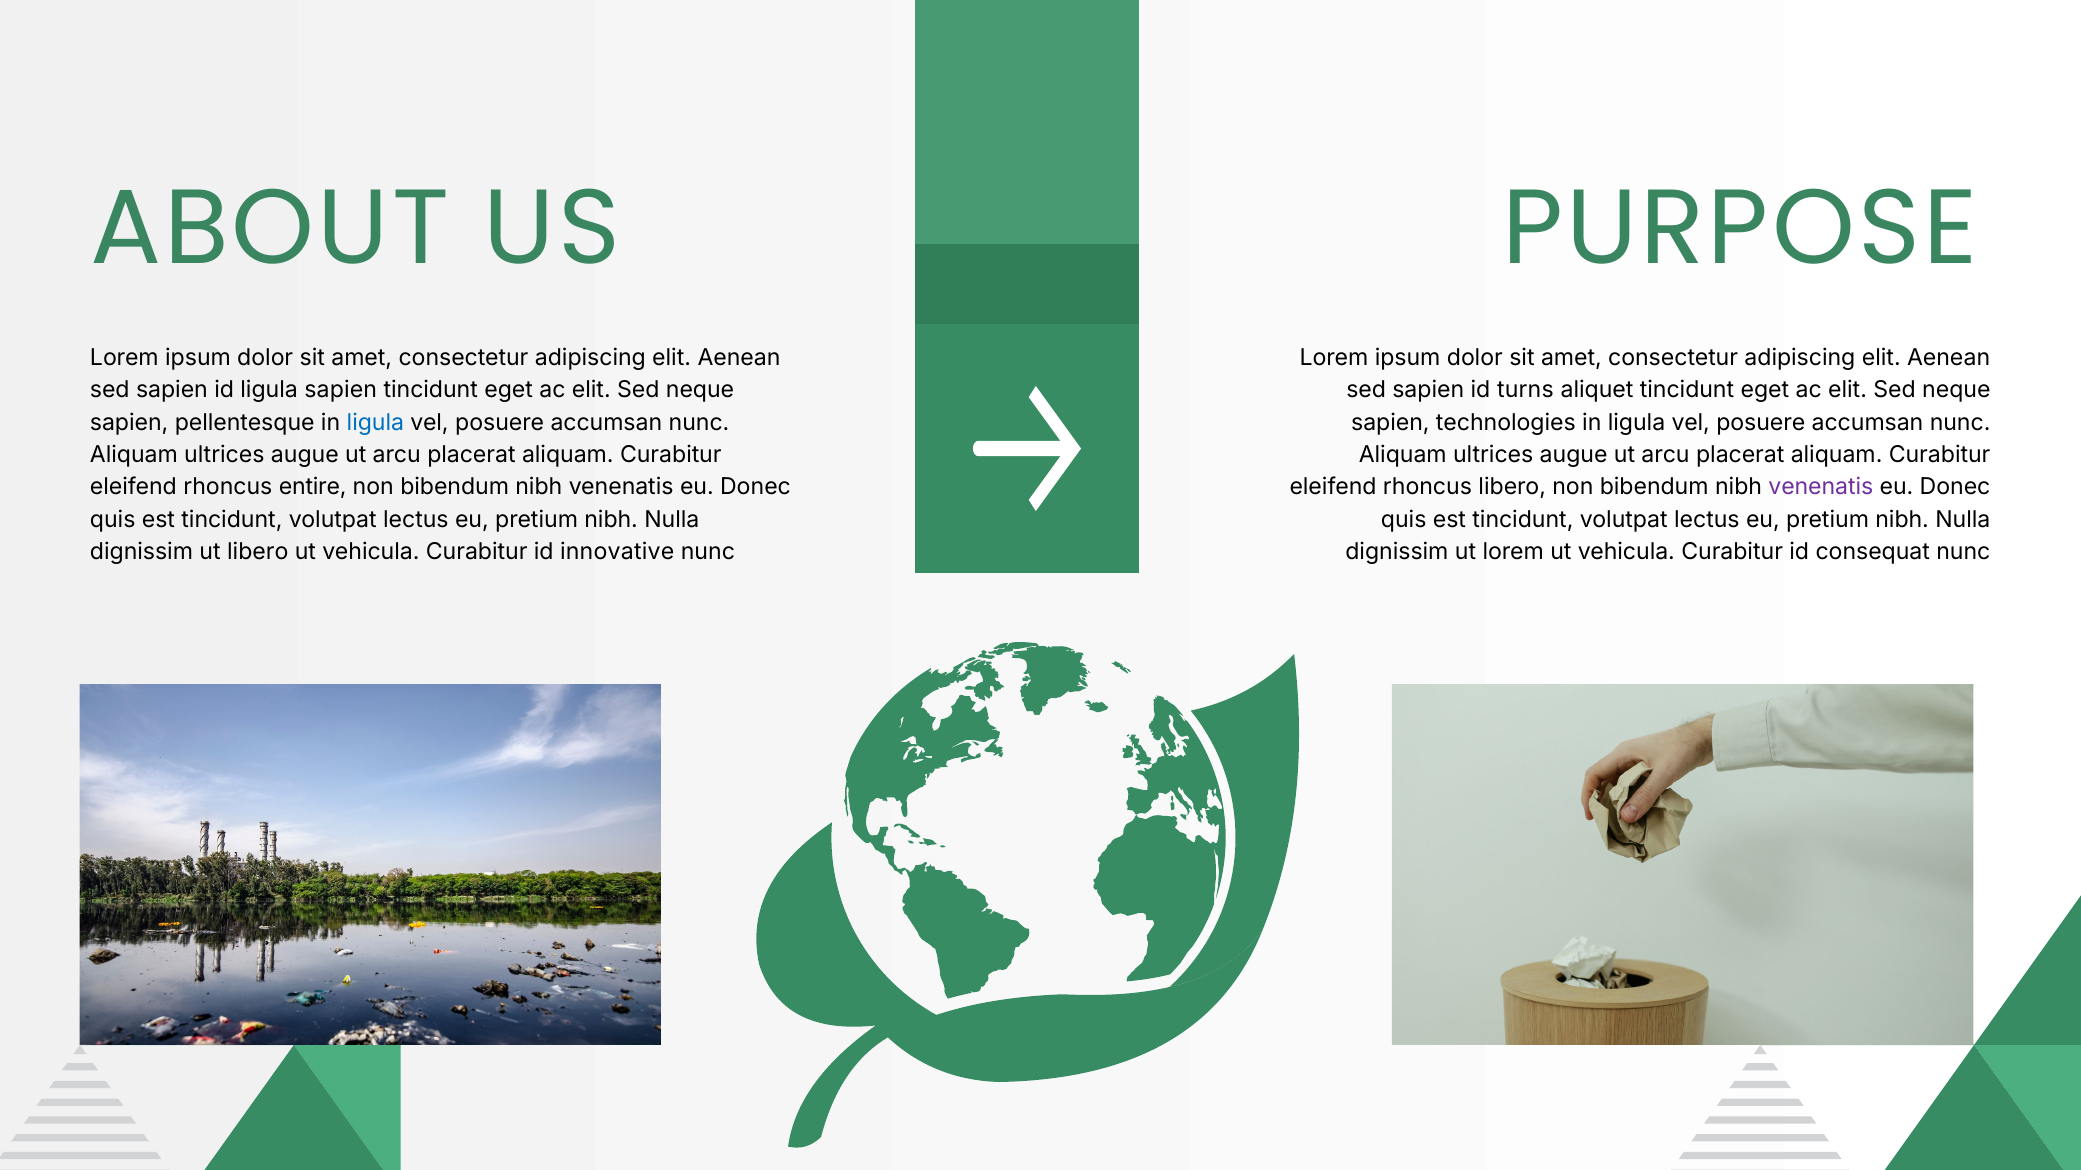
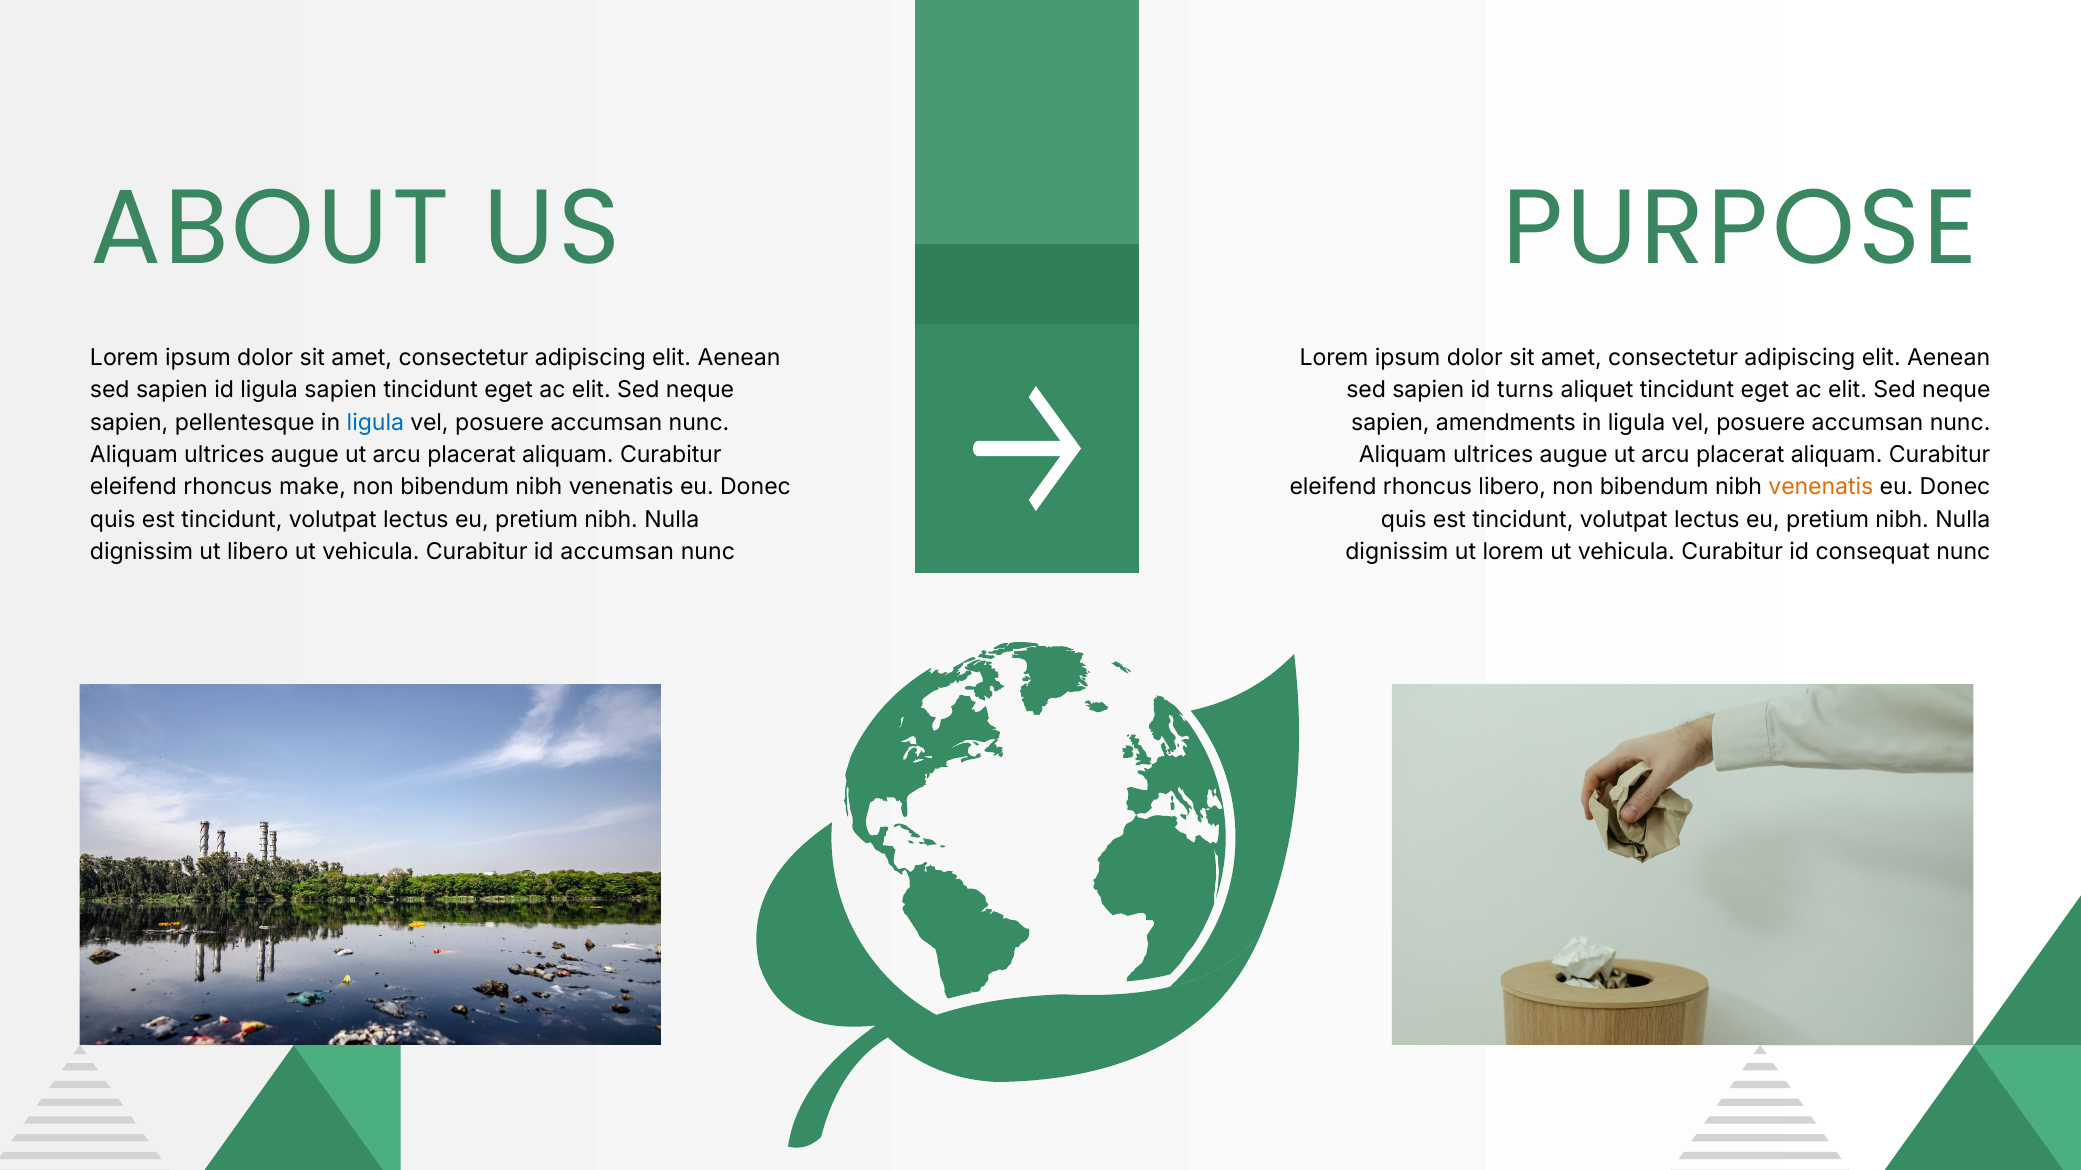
technologies: technologies -> amendments
entire: entire -> make
venenatis at (1821, 488) colour: purple -> orange
id innovative: innovative -> accumsan
